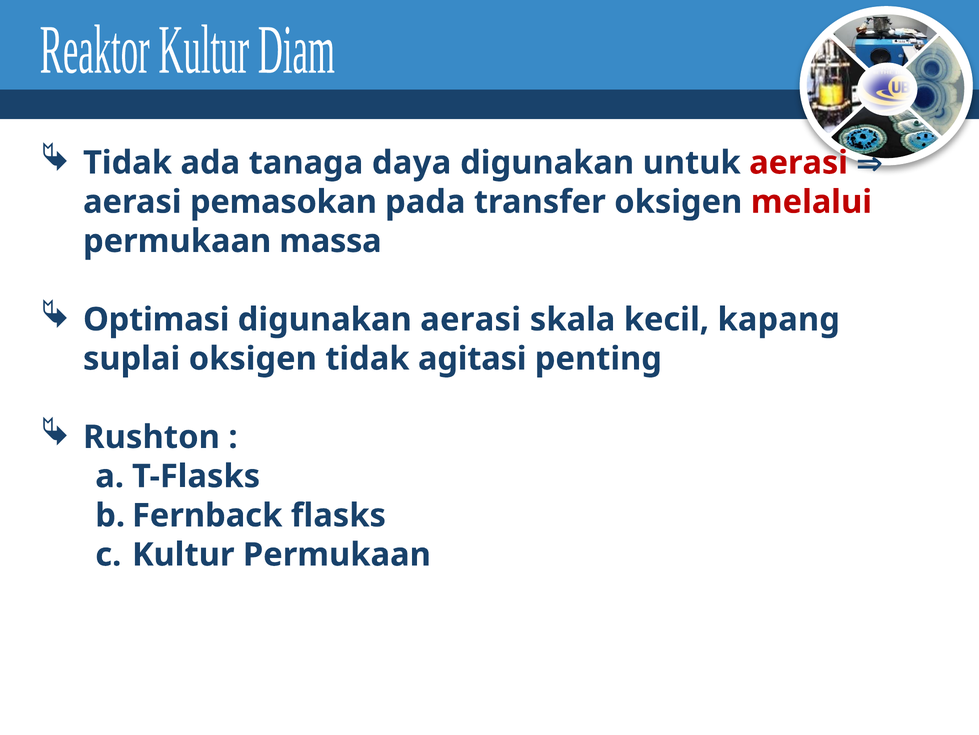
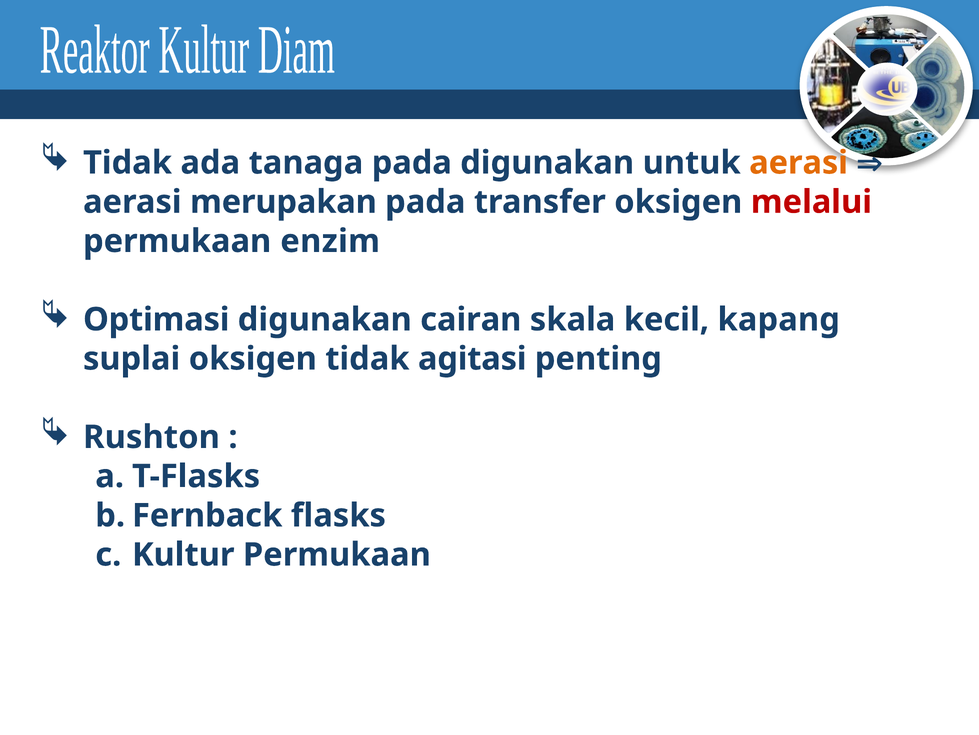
tanaga daya: daya -> pada
aerasi at (799, 163) colour: red -> orange
pemasokan: pemasokan -> merupakan
massa: massa -> enzim
digunakan aerasi: aerasi -> cairan
